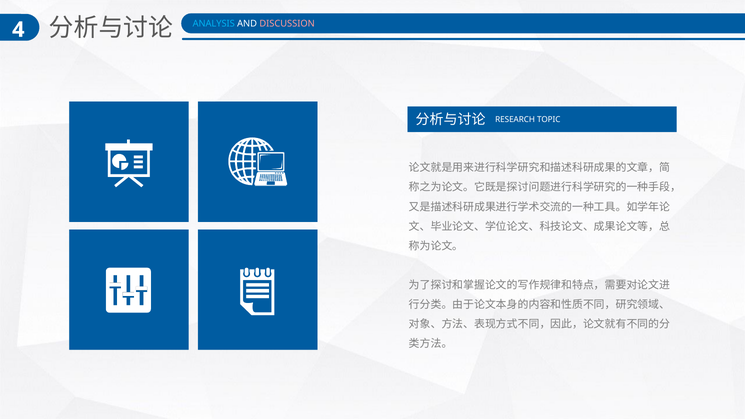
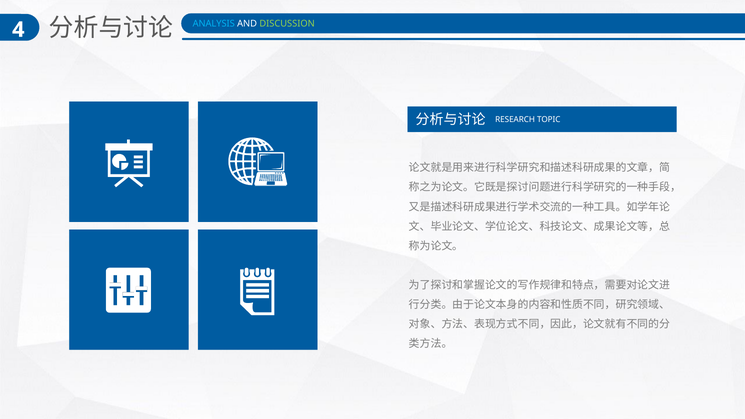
DISCUSSION colour: pink -> light green
